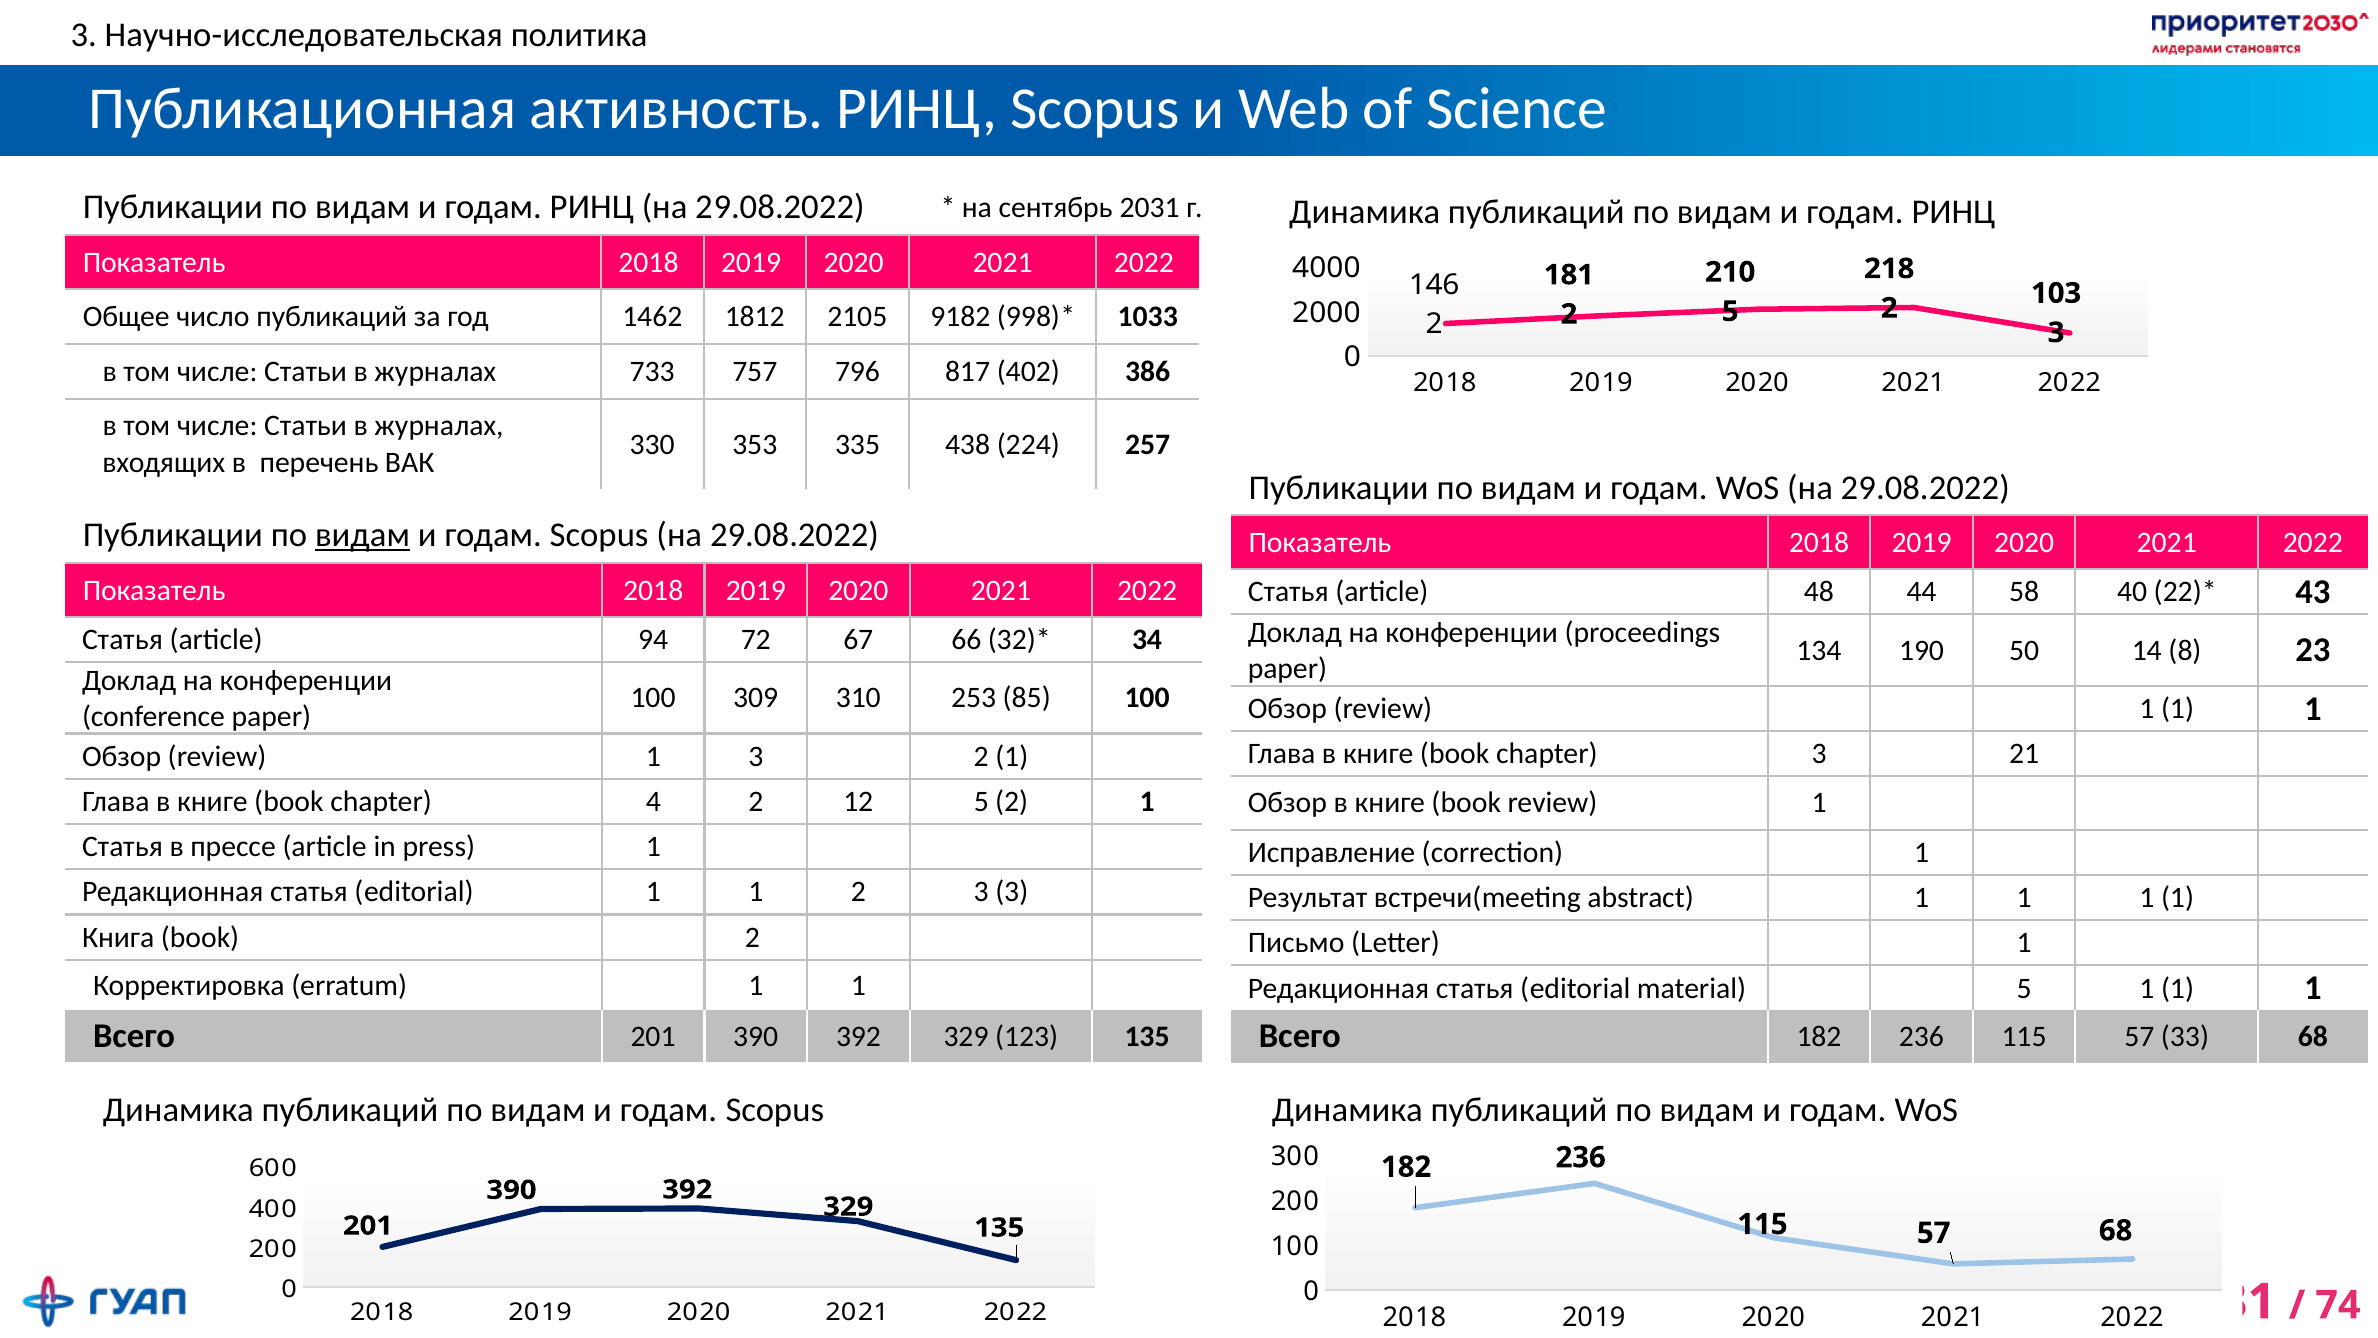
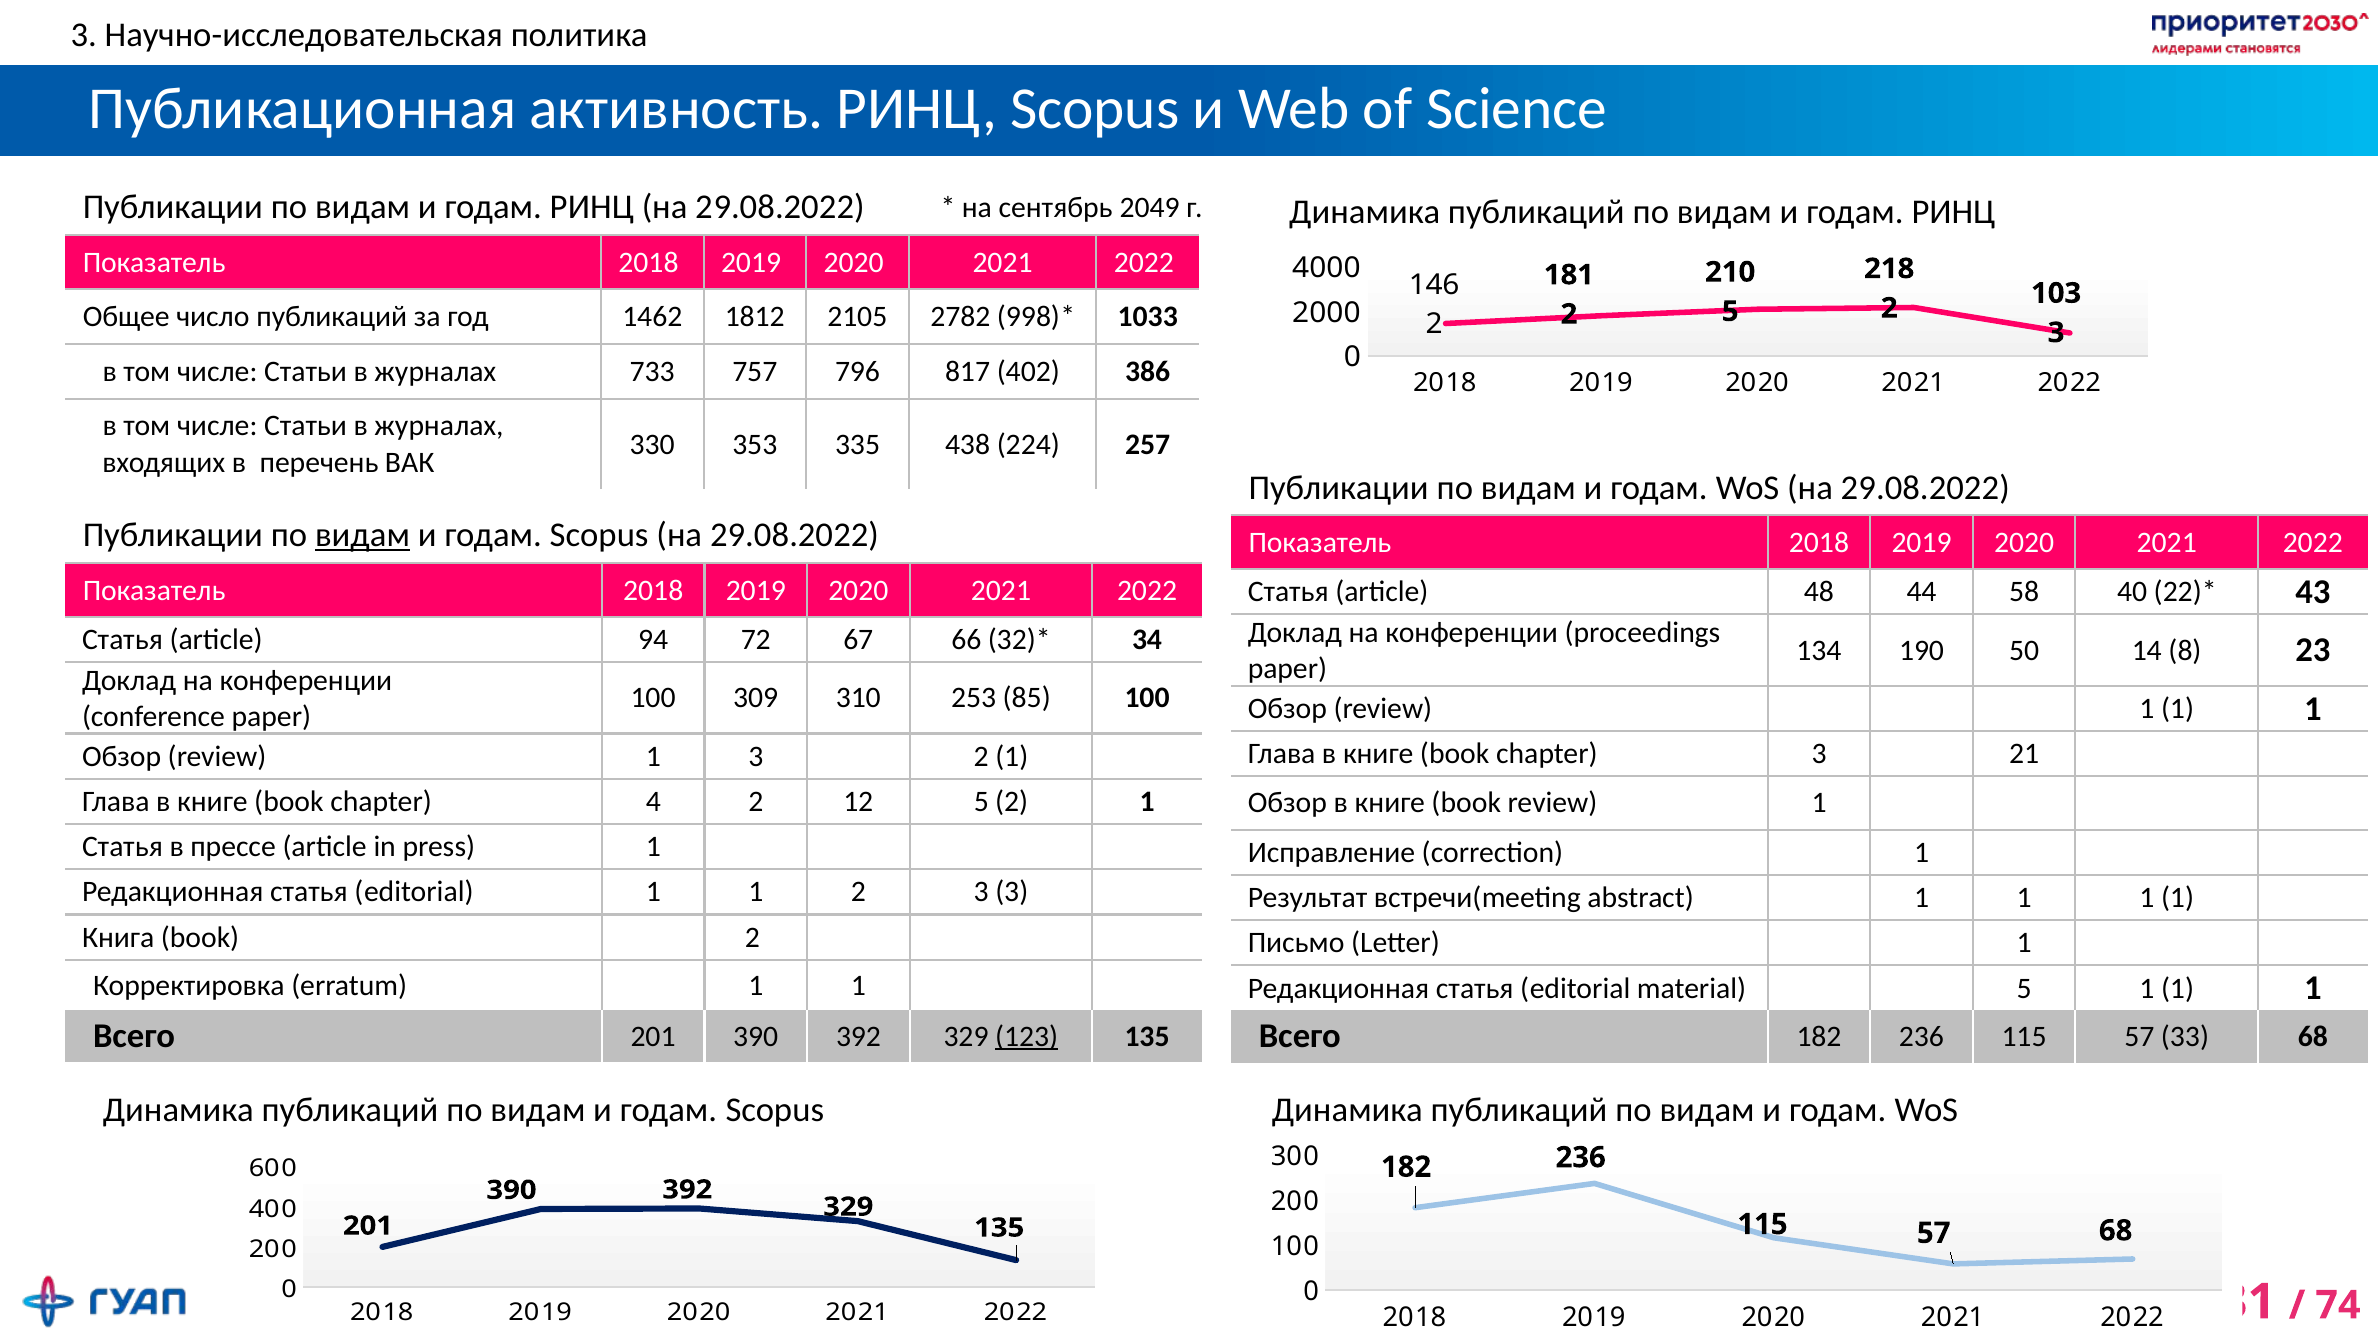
2031: 2031 -> 2049
9182: 9182 -> 2782
123 underline: none -> present
